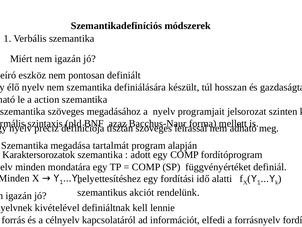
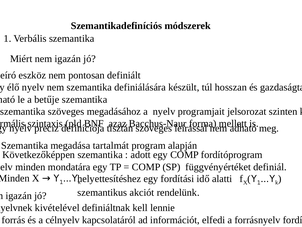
action: action -> betűje
Karaktersorozatok: Karaktersorozatok -> Következőképpen
